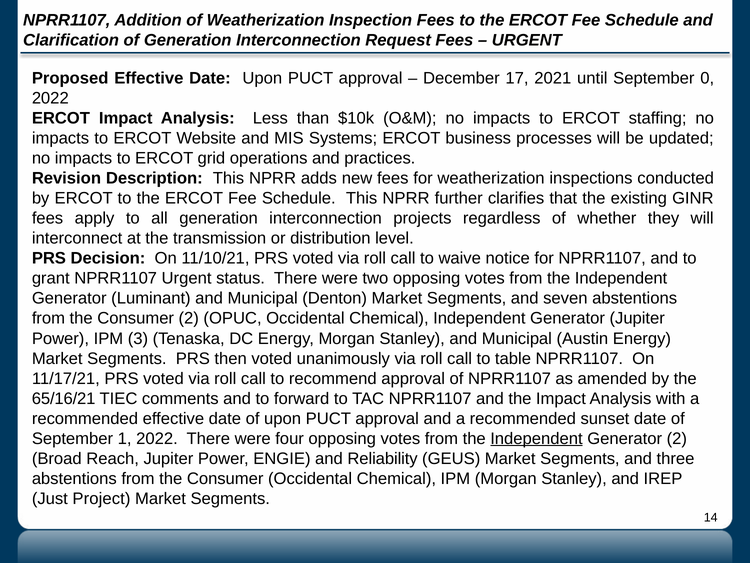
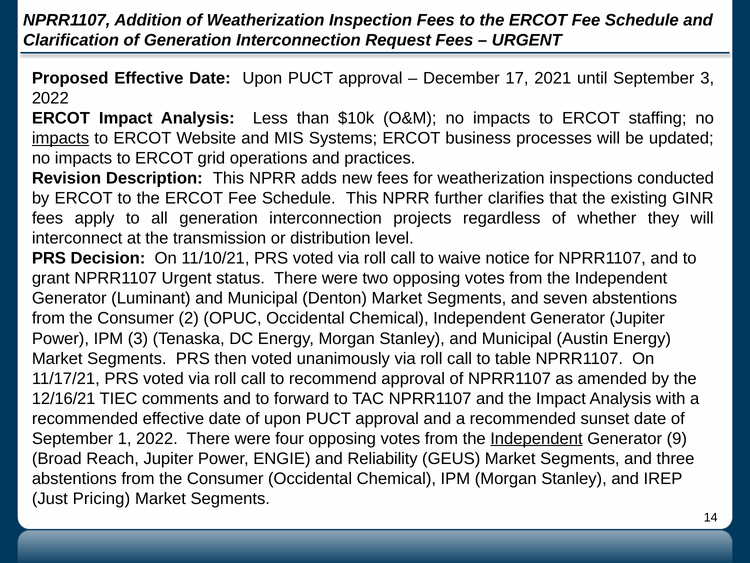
September 0: 0 -> 3
impacts at (60, 138) underline: none -> present
65/16/21: 65/16/21 -> 12/16/21
Generator 2: 2 -> 9
Project: Project -> Pricing
